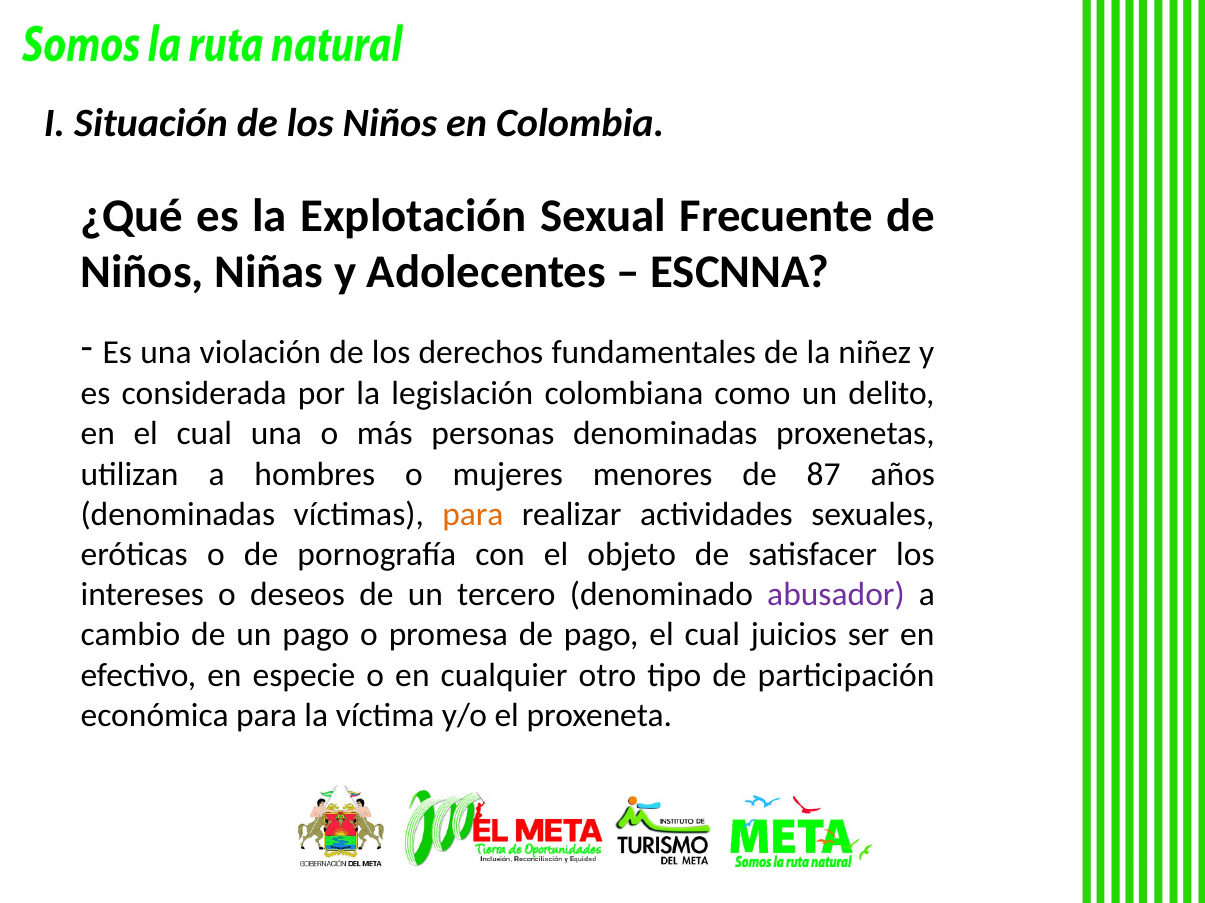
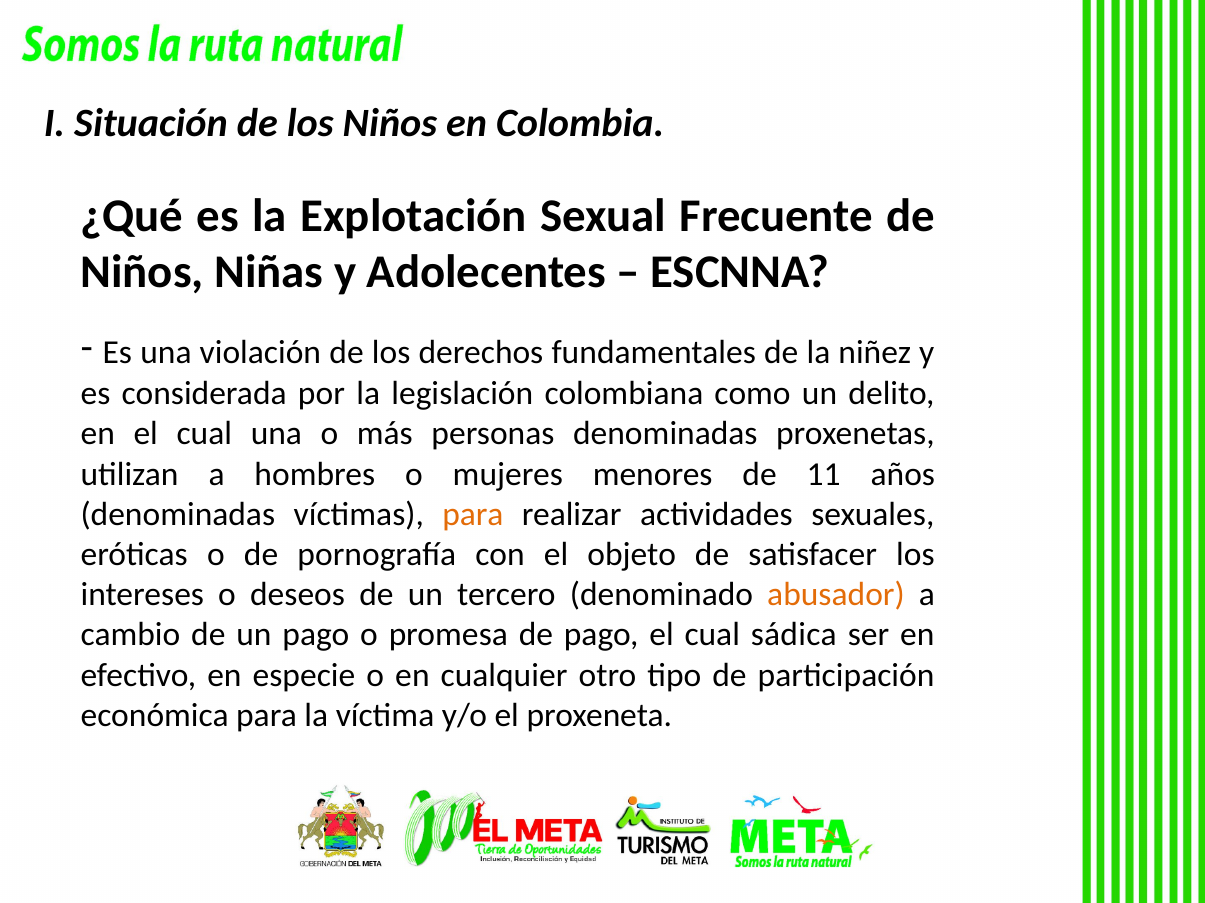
87: 87 -> 11
abusador colour: purple -> orange
juicios: juicios -> sádica
